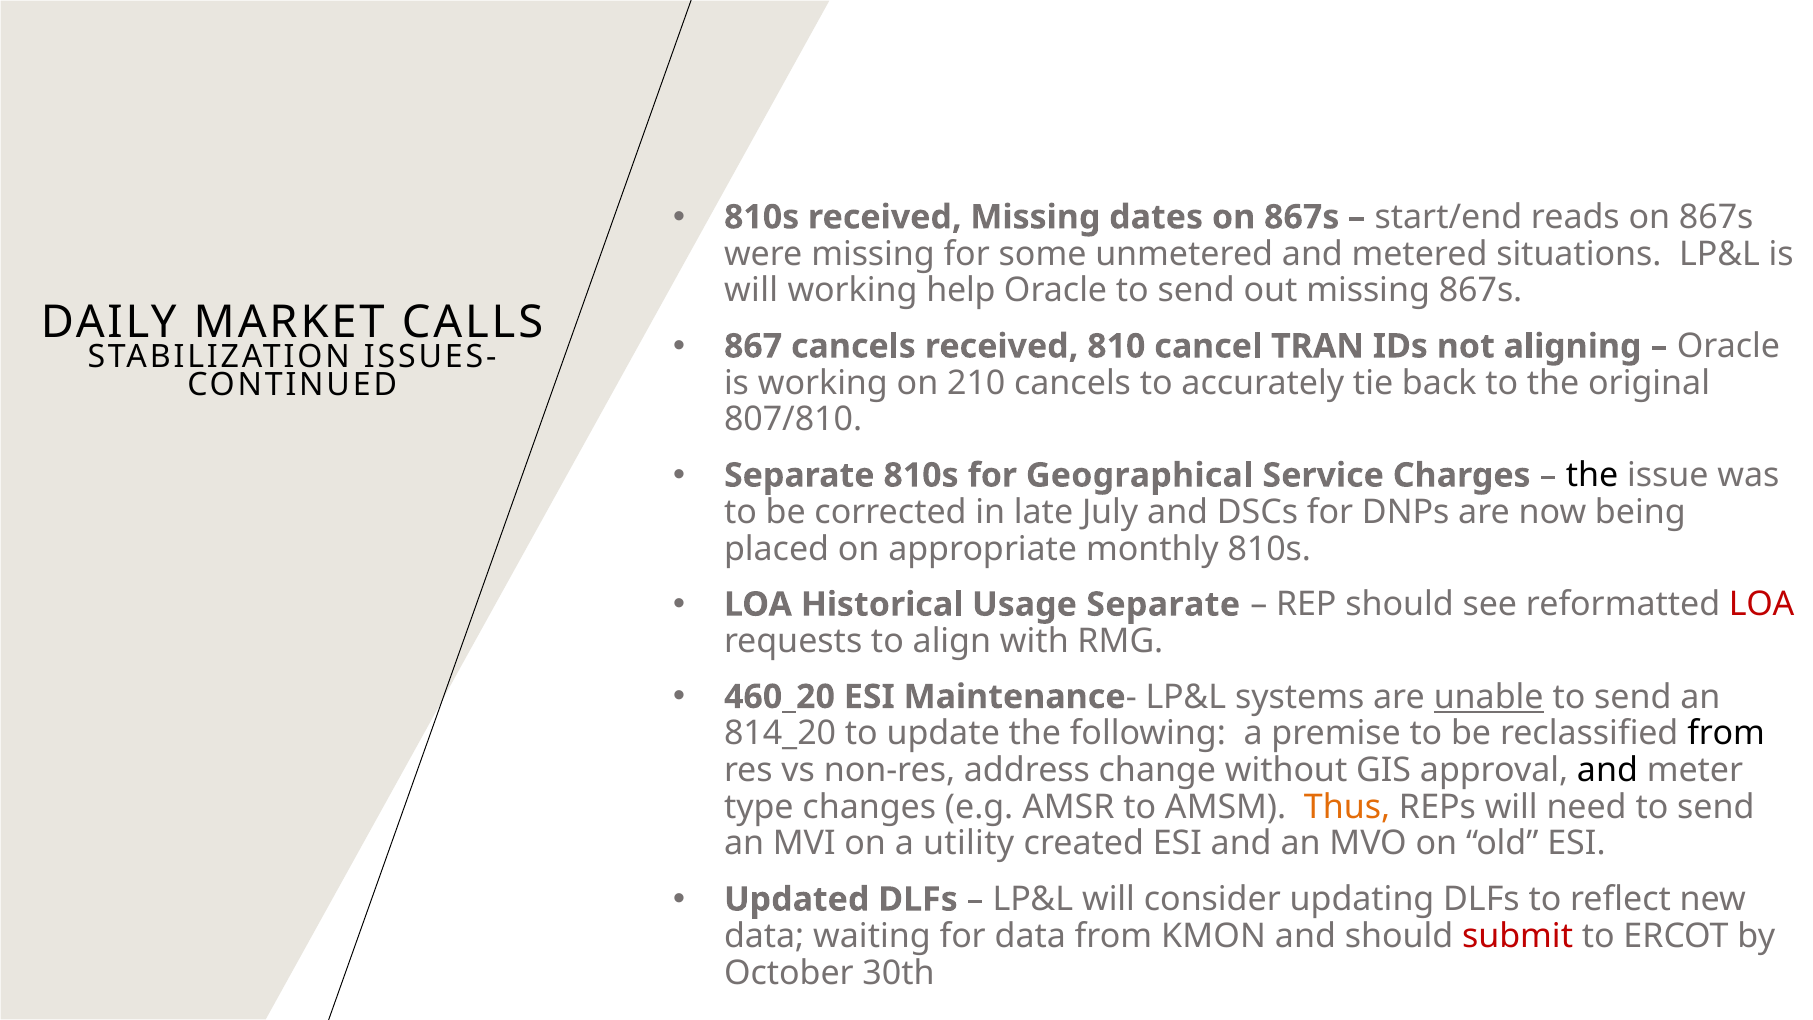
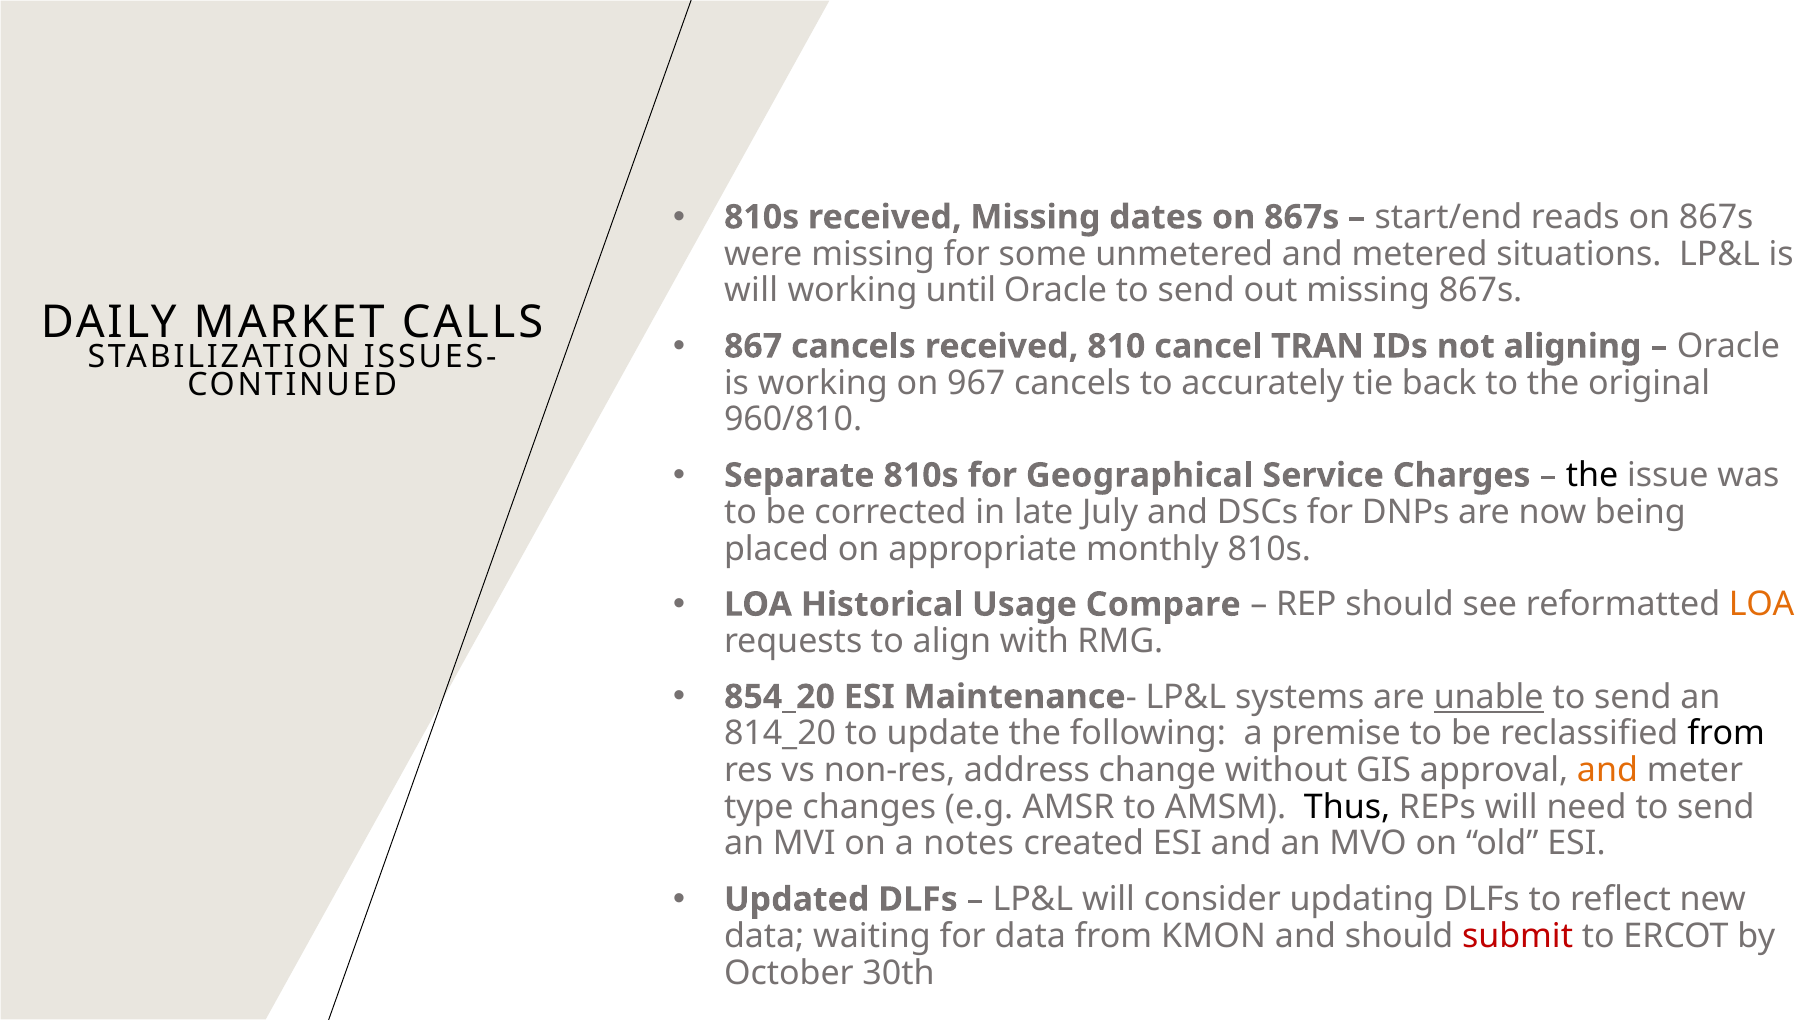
help: help -> until
210: 210 -> 967
807/810: 807/810 -> 960/810
Usage Separate: Separate -> Compare
LOA at (1762, 604) colour: red -> orange
460_20: 460_20 -> 854_20
and at (1607, 770) colour: black -> orange
Thus colour: orange -> black
utility: utility -> notes
